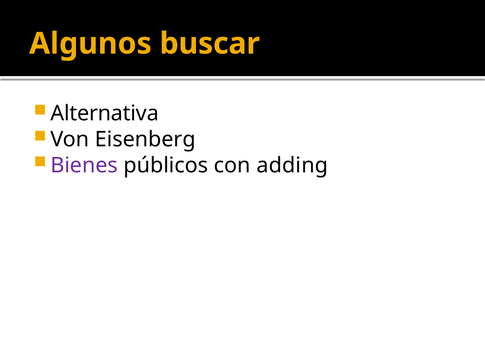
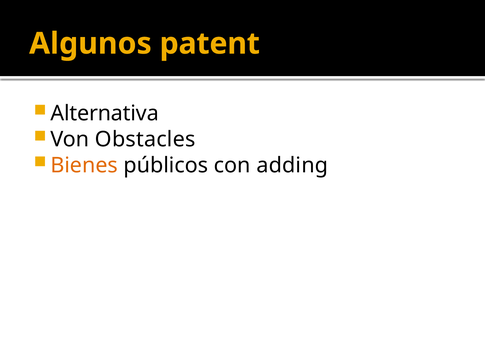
buscar: buscar -> patent
Eisenberg: Eisenberg -> Obstacles
Bienes colour: purple -> orange
